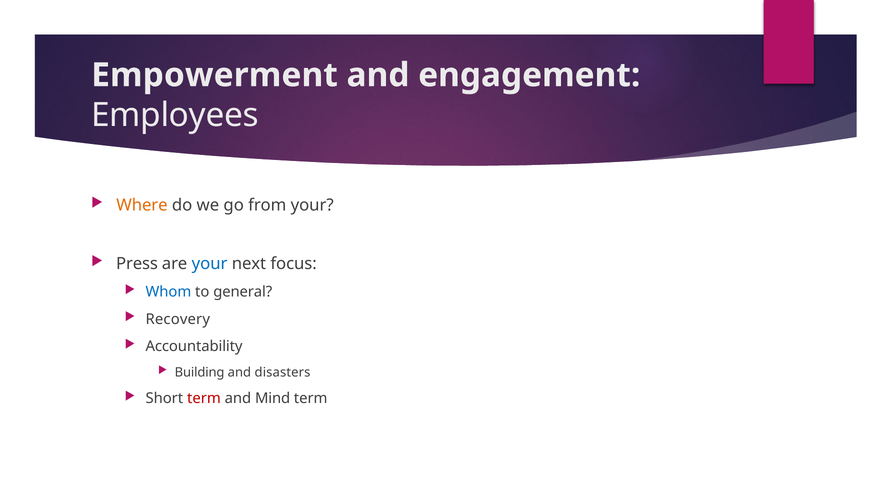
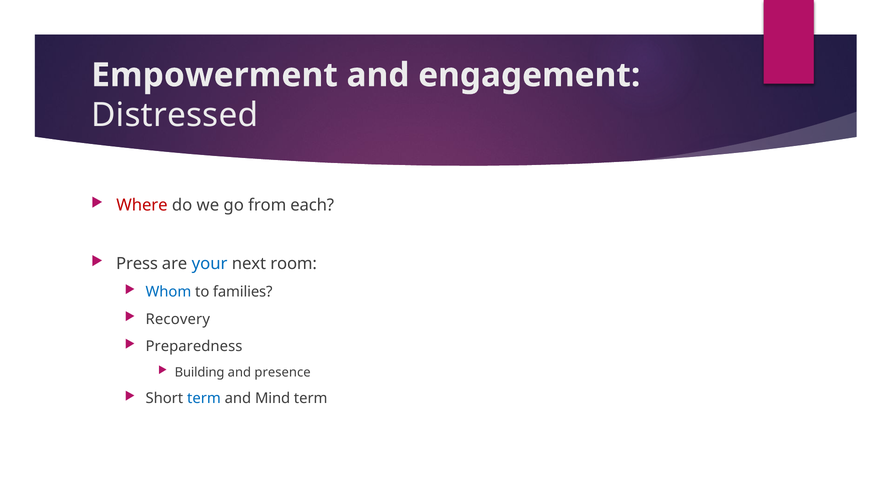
Employees: Employees -> Distressed
Where colour: orange -> red
from your: your -> each
focus: focus -> room
general: general -> families
Accountability: Accountability -> Preparedness
disasters: disasters -> presence
term at (204, 398) colour: red -> blue
